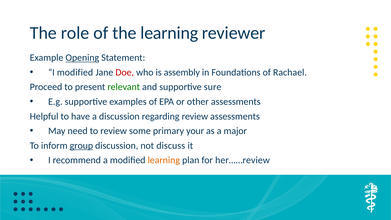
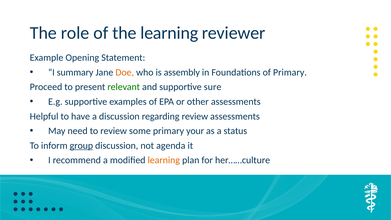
Opening underline: present -> none
I modified: modified -> summary
Doe colour: red -> orange
of Rachael: Rachael -> Primary
major: major -> status
discuss: discuss -> agenda
her……review: her……review -> her……culture
